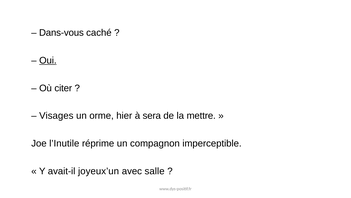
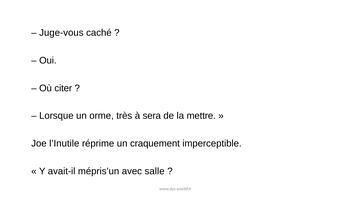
Dans-vous: Dans-vous -> Juge-vous
Oui underline: present -> none
Visages: Visages -> Lorsque
hier: hier -> très
compagnon: compagnon -> craquement
joyeux’un: joyeux’un -> mépris’un
